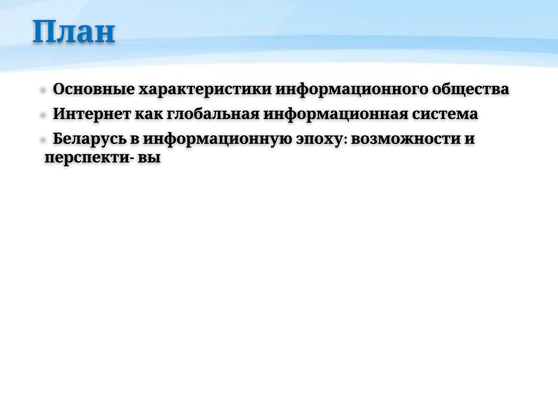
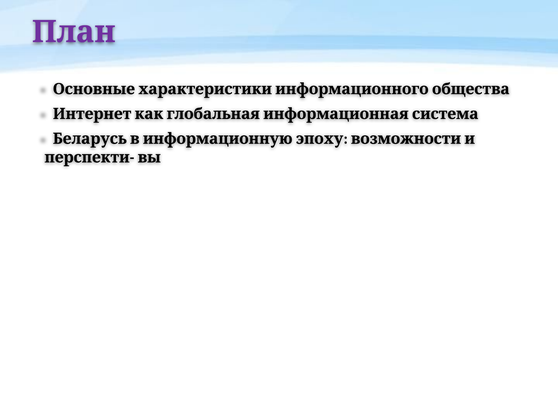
План colour: blue -> purple
